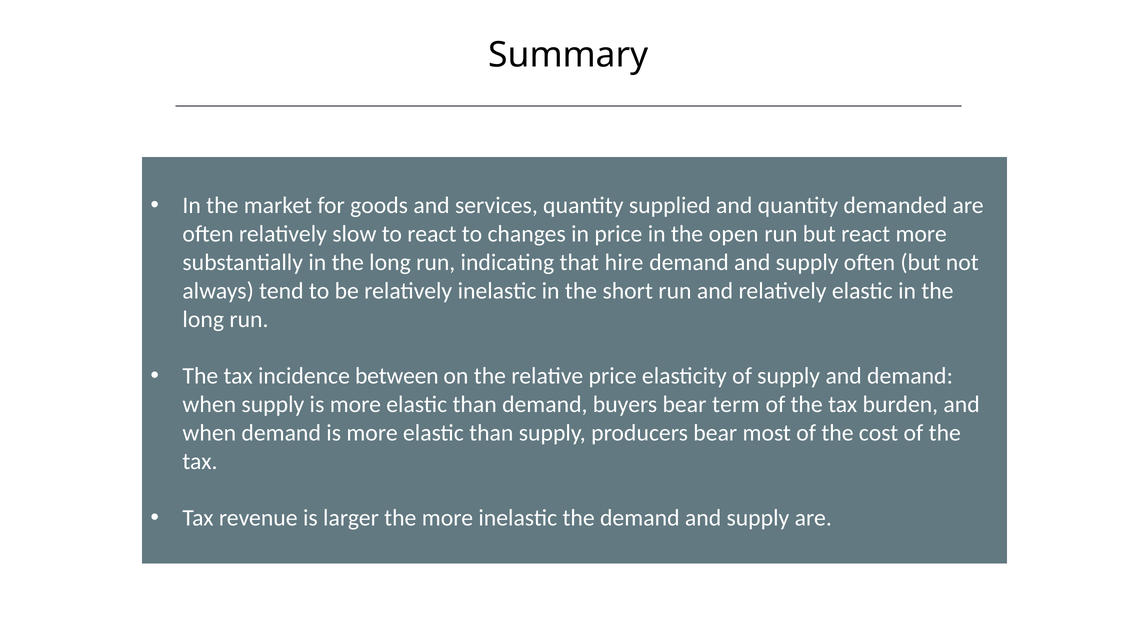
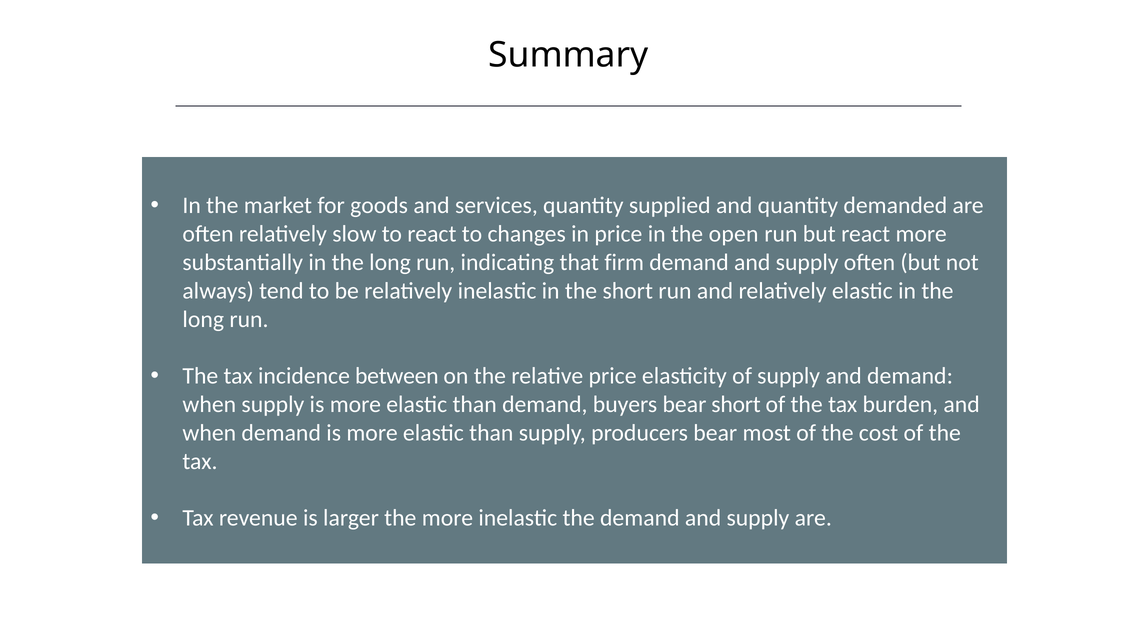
hire: hire -> firm
bear term: term -> short
